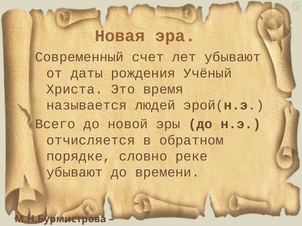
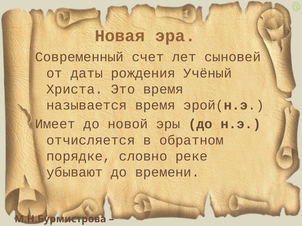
лет убывают: убывают -> сыновей
называется людей: людей -> время
Всего: Всего -> Имеет
